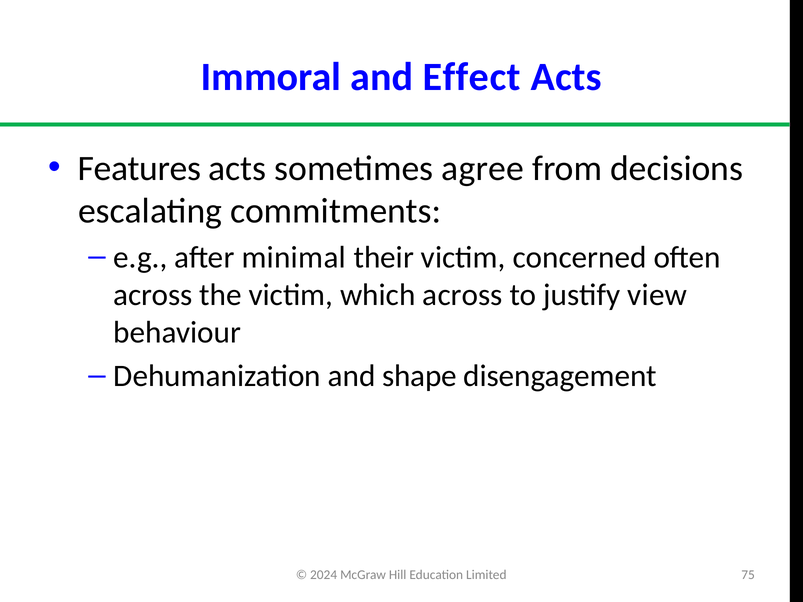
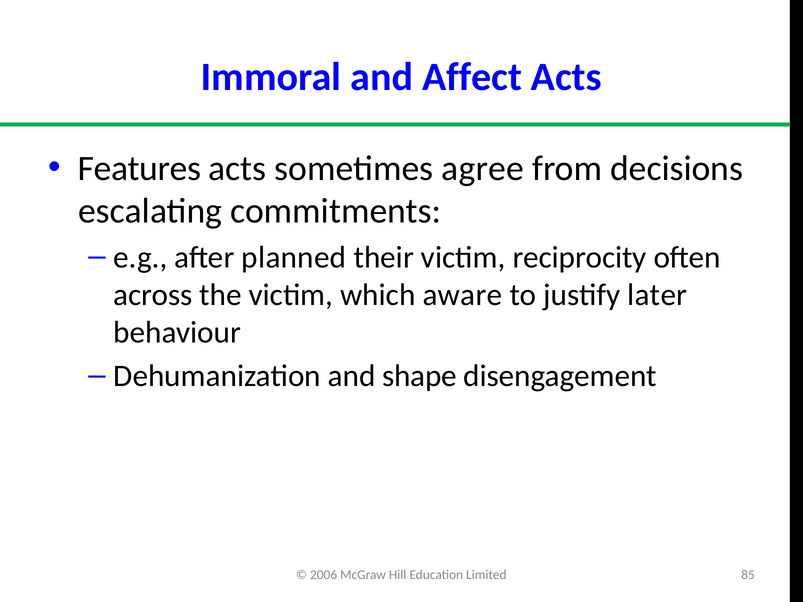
Effect: Effect -> Affect
minimal: minimal -> planned
concerned: concerned -> reciprocity
which across: across -> aware
view: view -> later
2024: 2024 -> 2006
75: 75 -> 85
